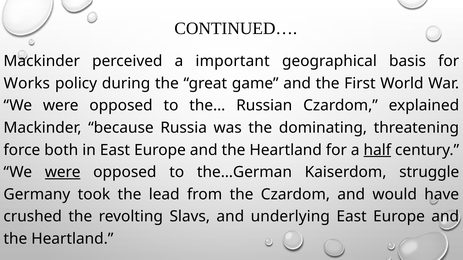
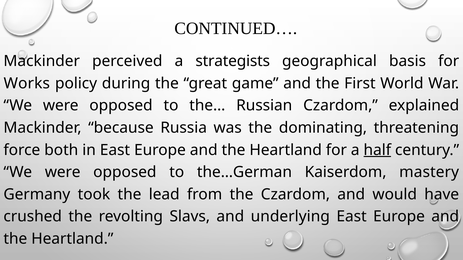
important: important -> strategists
were at (63, 172) underline: present -> none
struggle: struggle -> mastery
